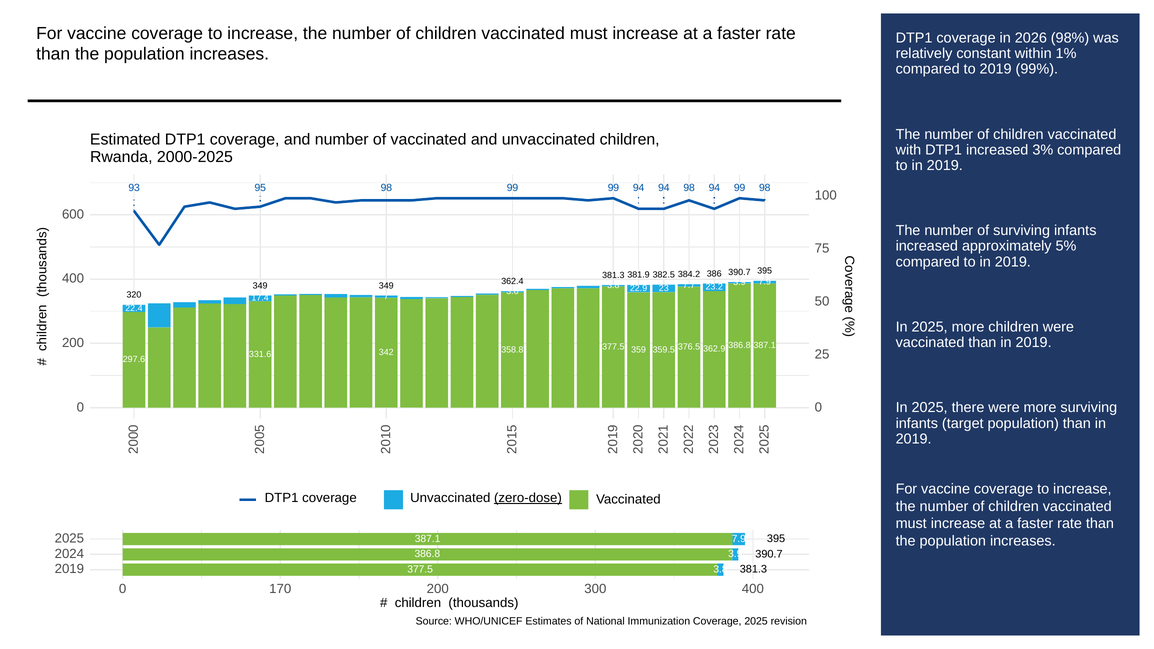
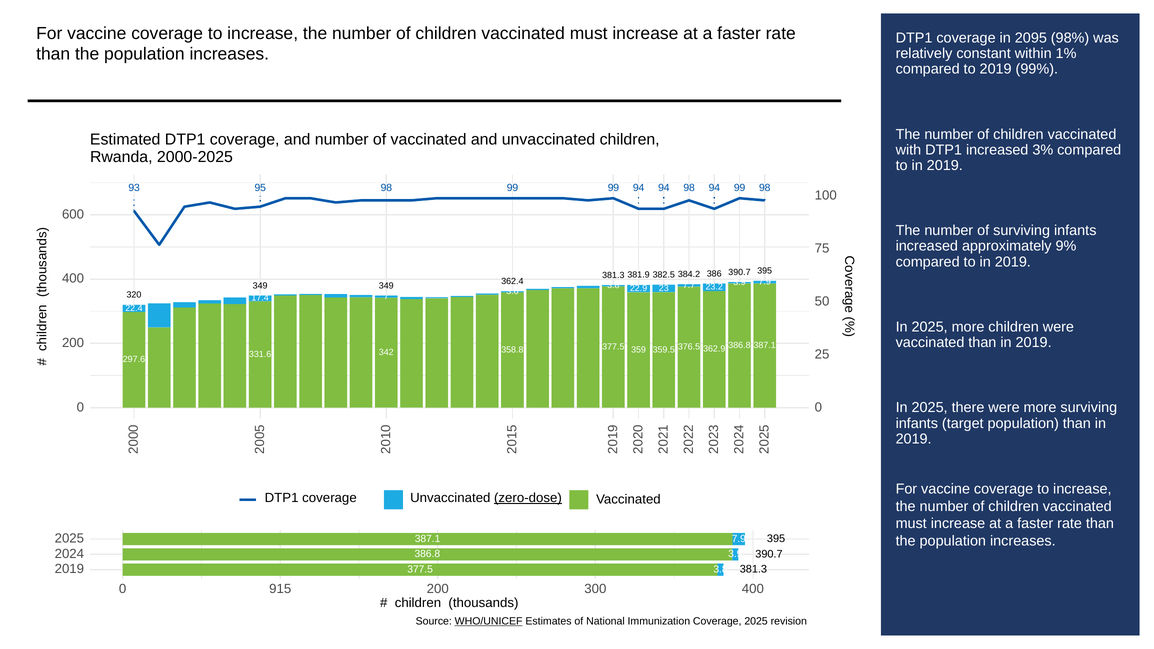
2026: 2026 -> 2095
5%: 5% -> 9%
170: 170 -> 915
WHO/UNICEF underline: none -> present
